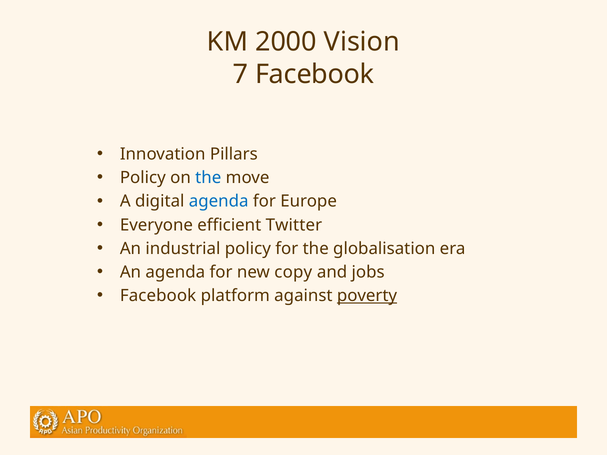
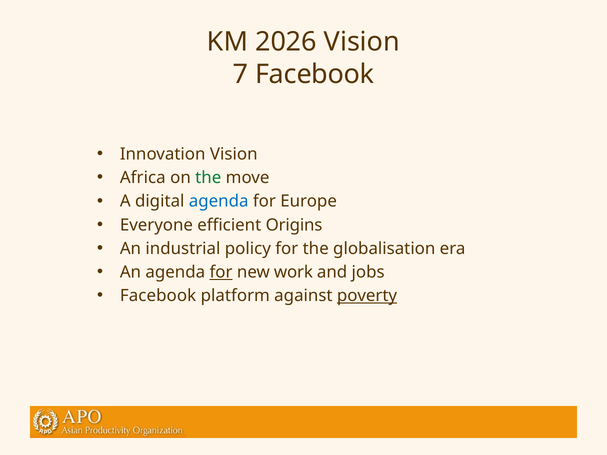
2000: 2000 -> 2026
Innovation Pillars: Pillars -> Vision
Policy at (143, 178): Policy -> Africa
the at (208, 178) colour: blue -> green
Twitter: Twitter -> Origins
for at (221, 272) underline: none -> present
copy: copy -> work
